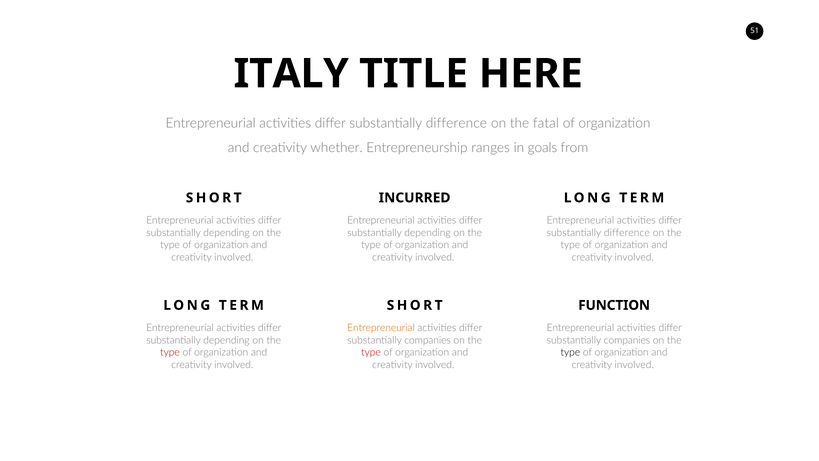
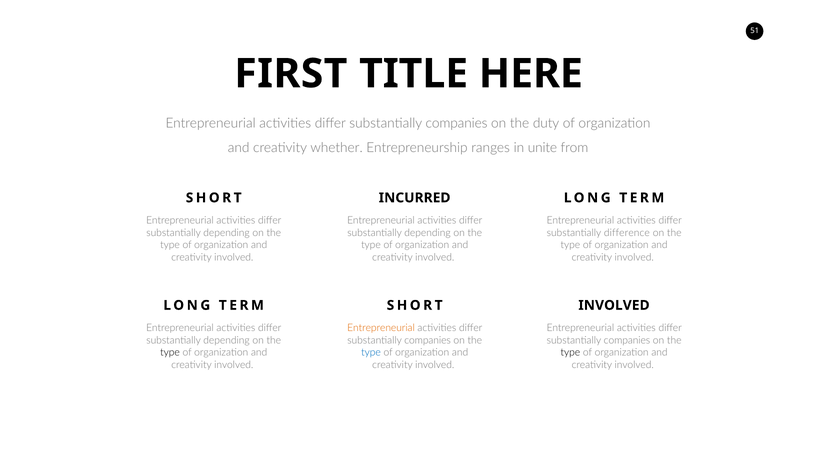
ITALY: ITALY -> FIRST
difference at (456, 123): difference -> companies
fatal: fatal -> duty
goals: goals -> unite
FUNCTION at (614, 305): FUNCTION -> INVOLVED
type at (170, 352) colour: red -> black
type at (371, 352) colour: red -> blue
